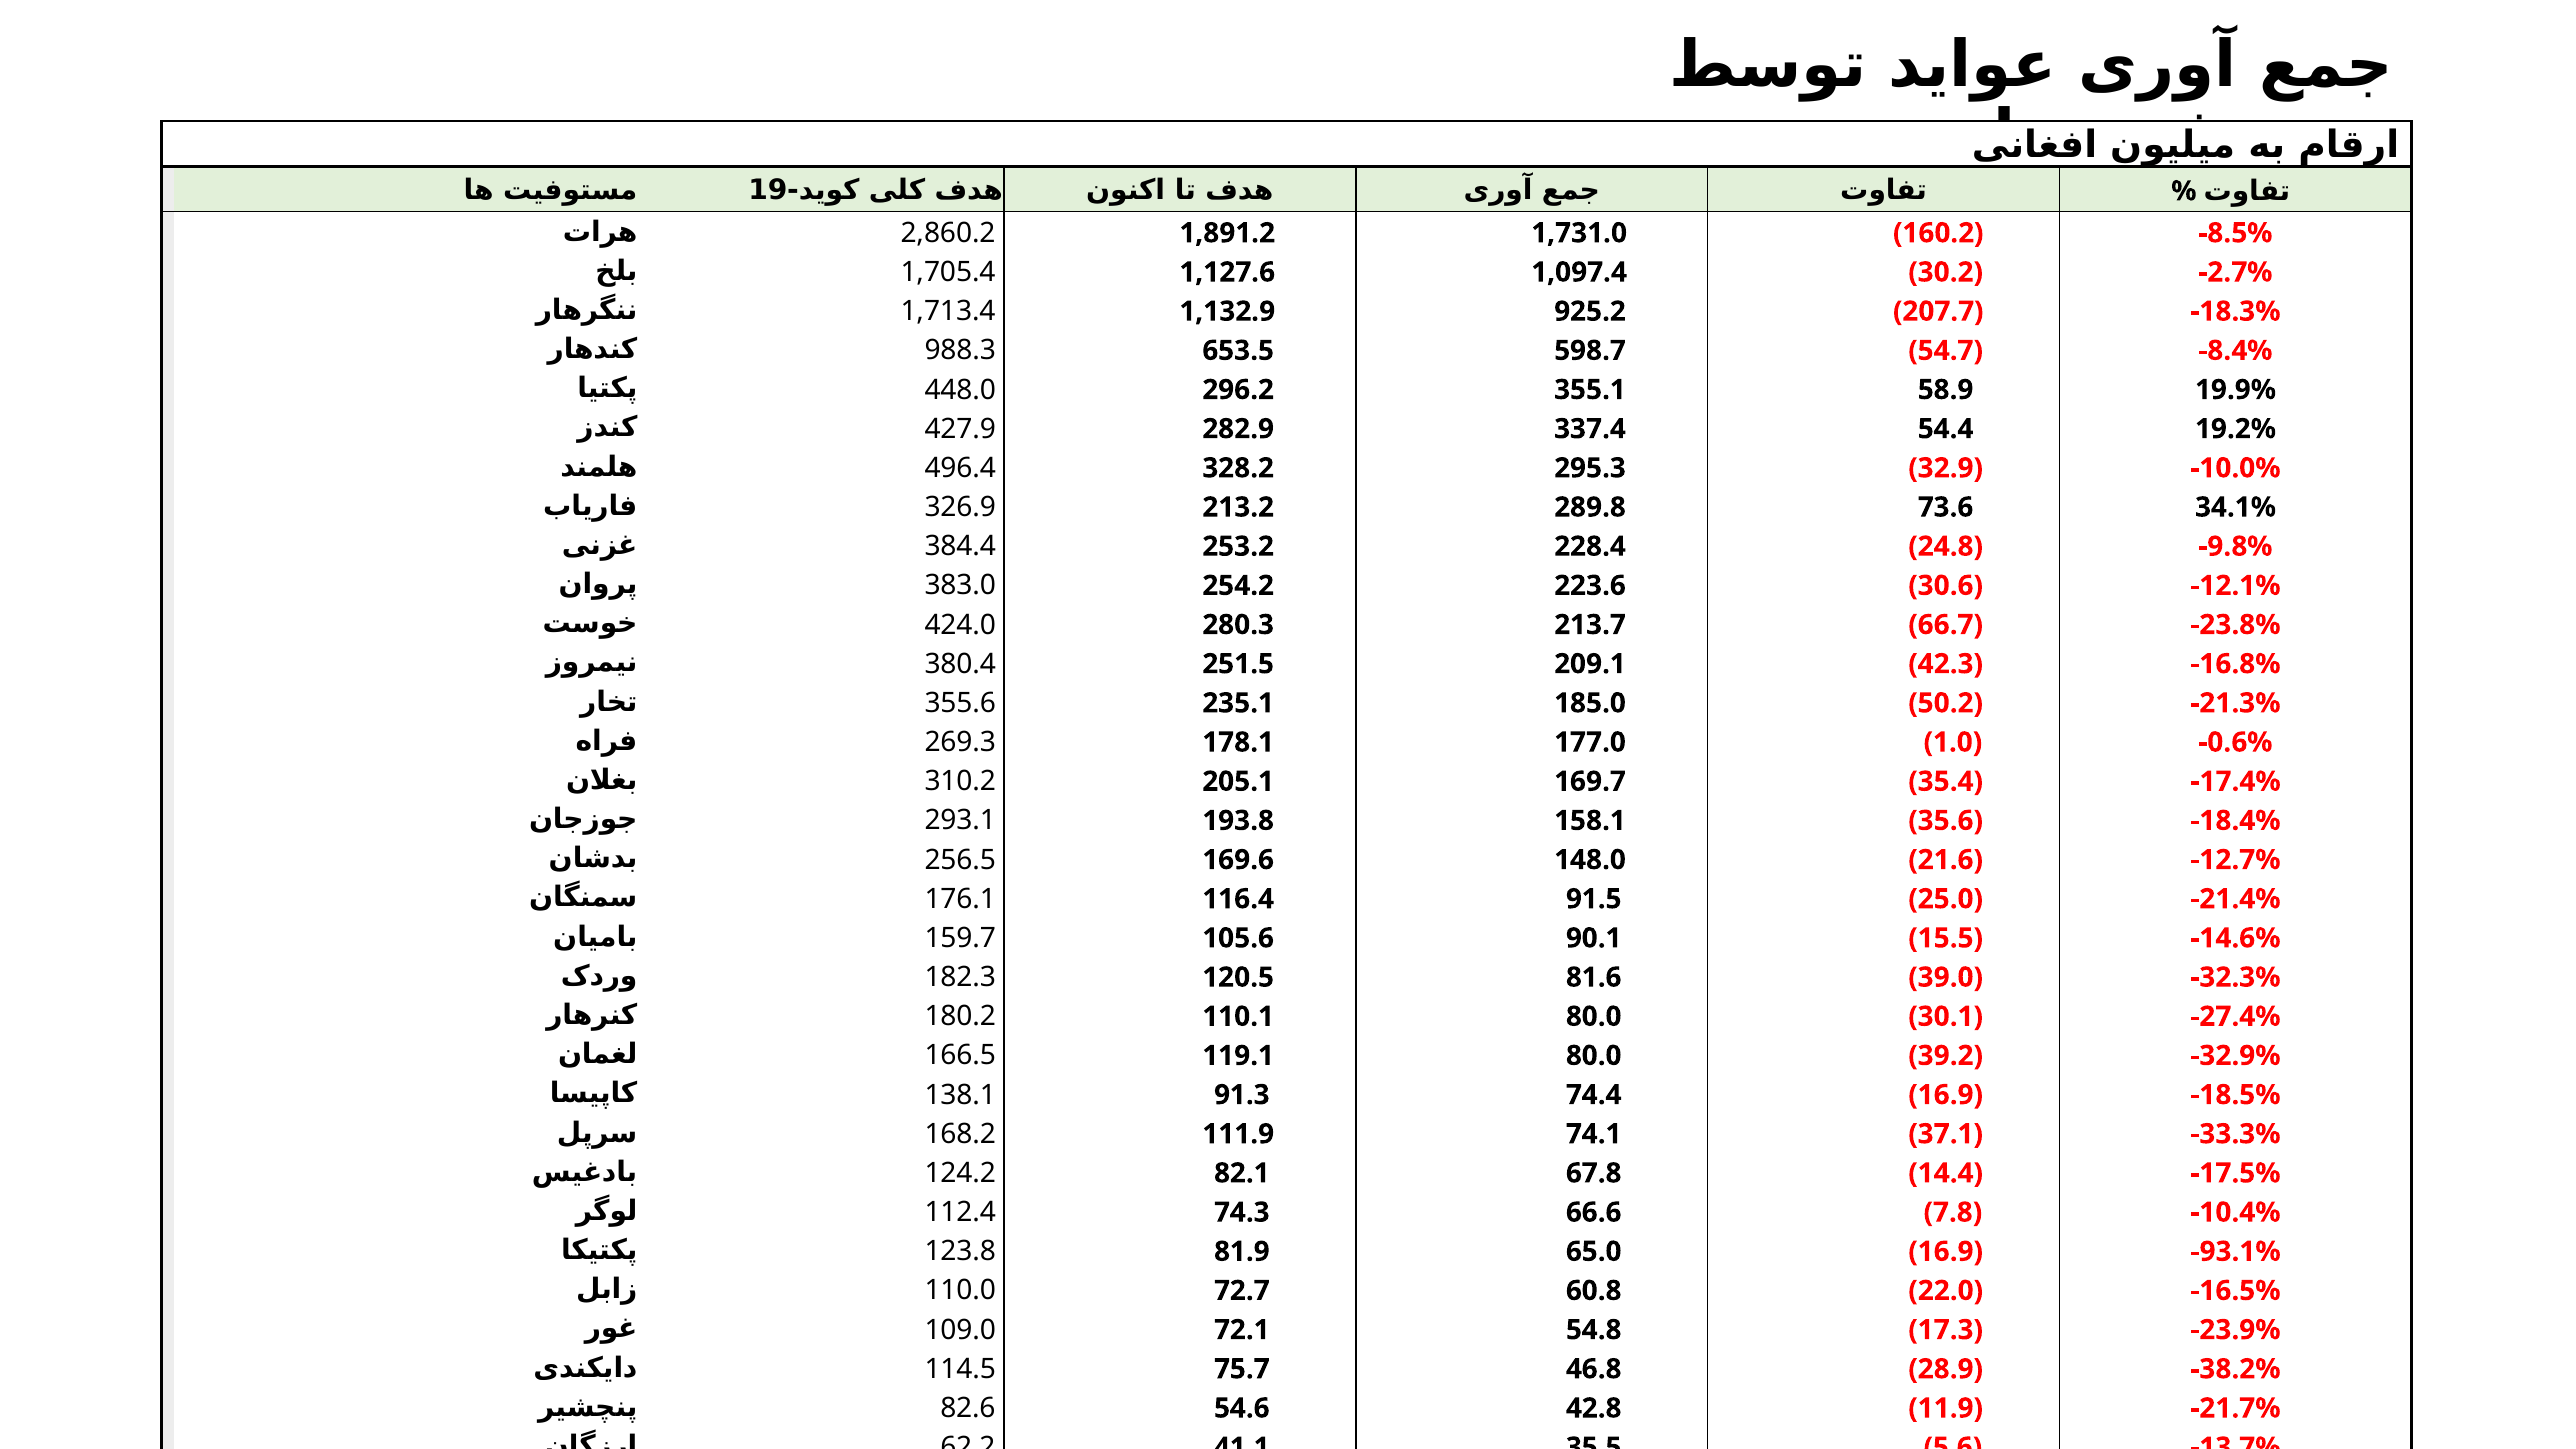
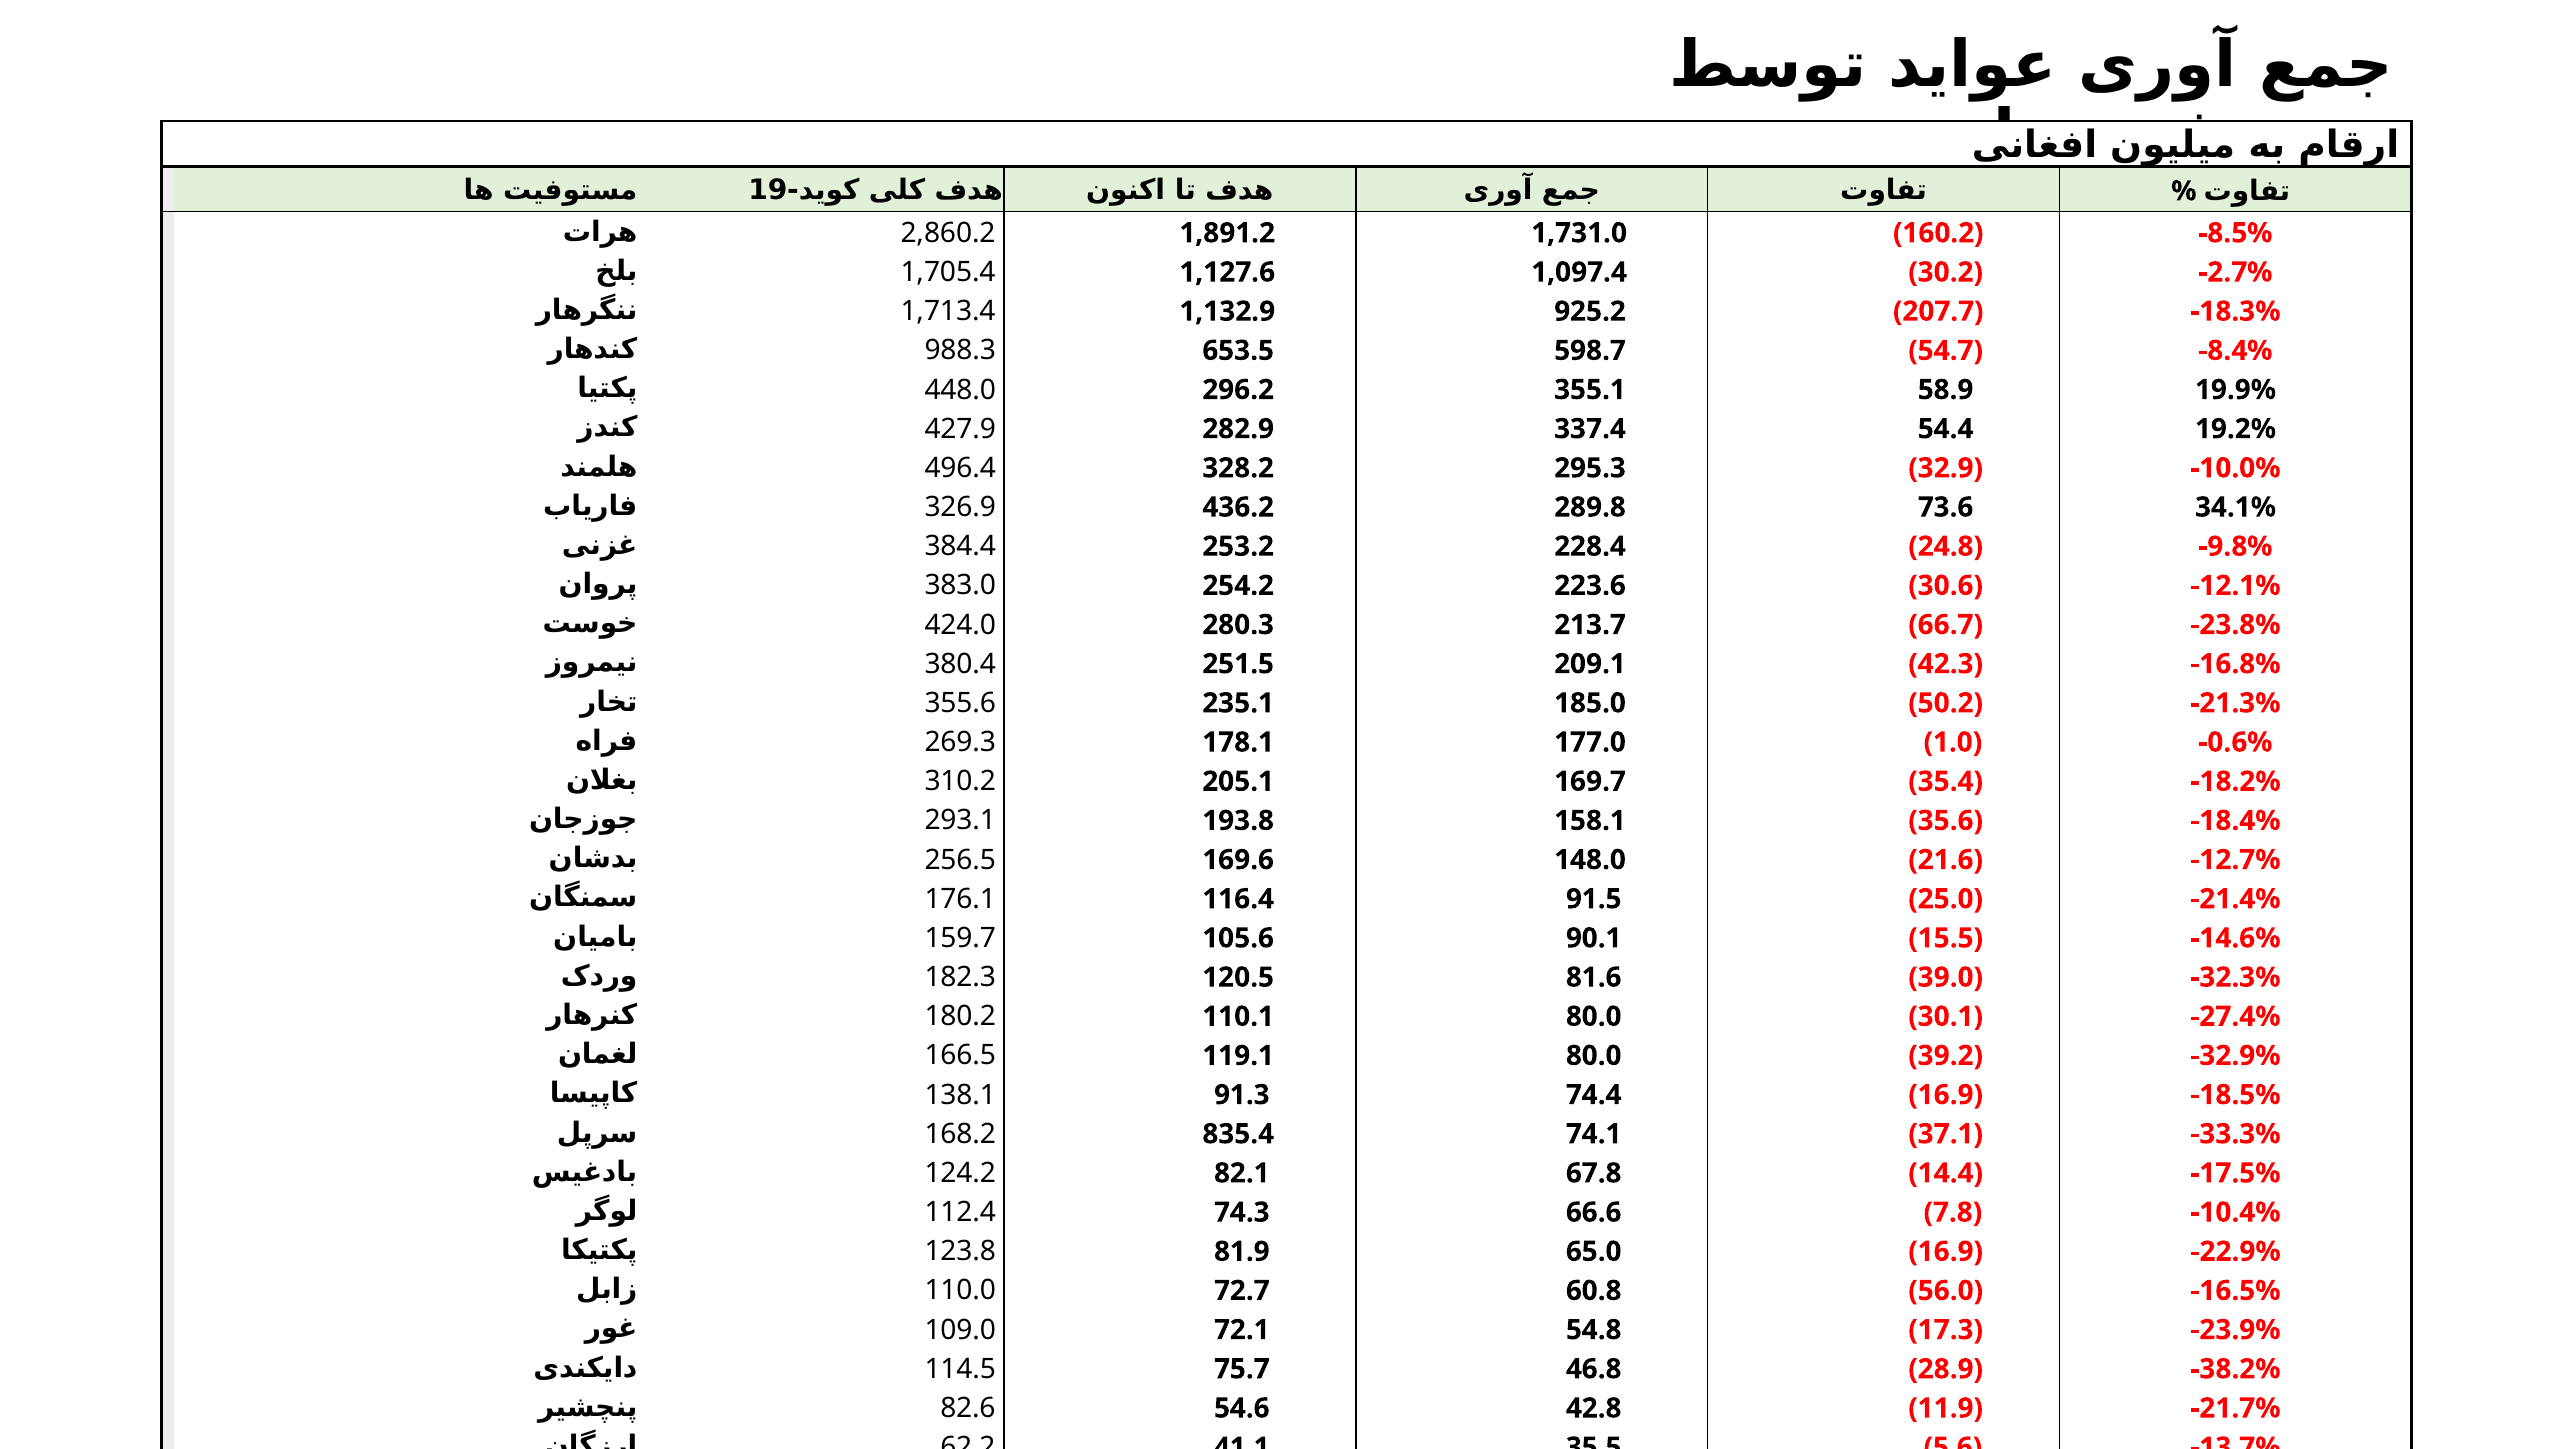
213.2: 213.2 -> 436.2
-17.4%: -17.4% -> -18.2%
111.9: 111.9 -> 835.4
-93.1%: -93.1% -> -22.9%
22.0: 22.0 -> 56.0
